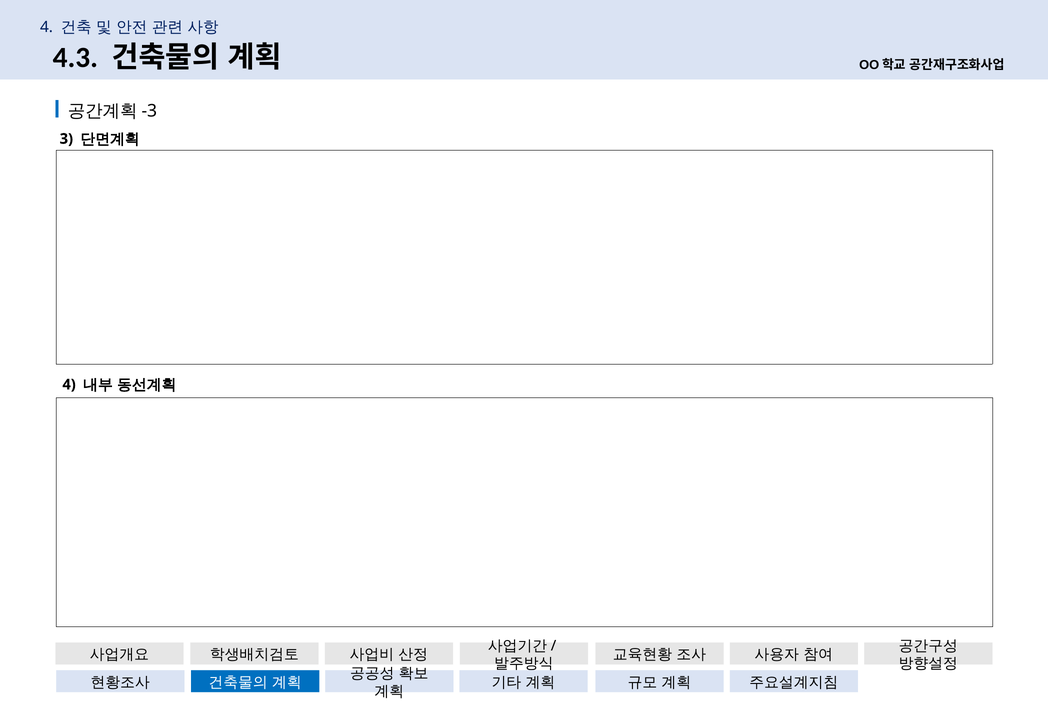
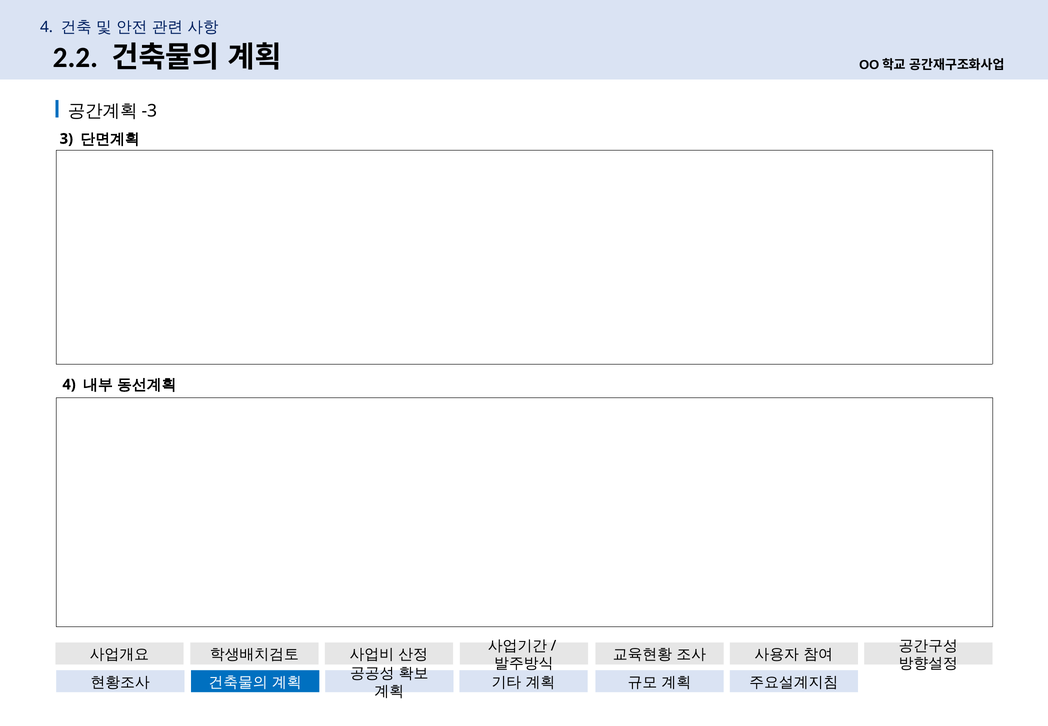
4.3: 4.3 -> 2.2
